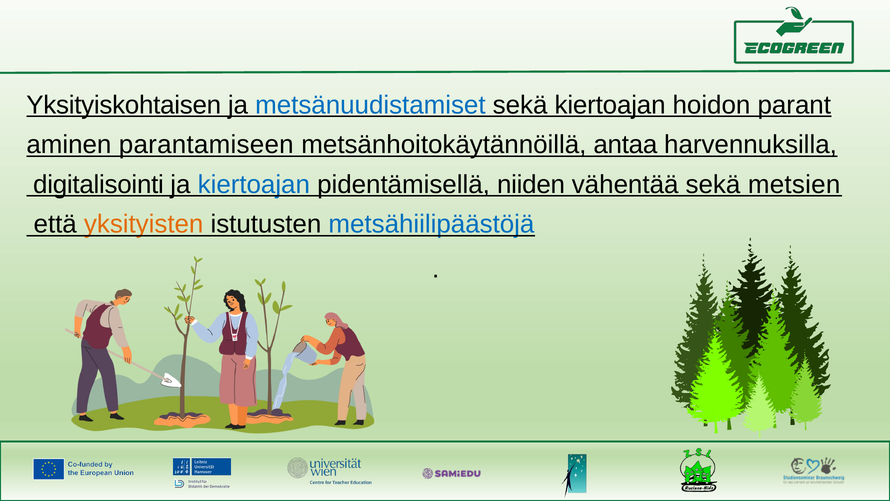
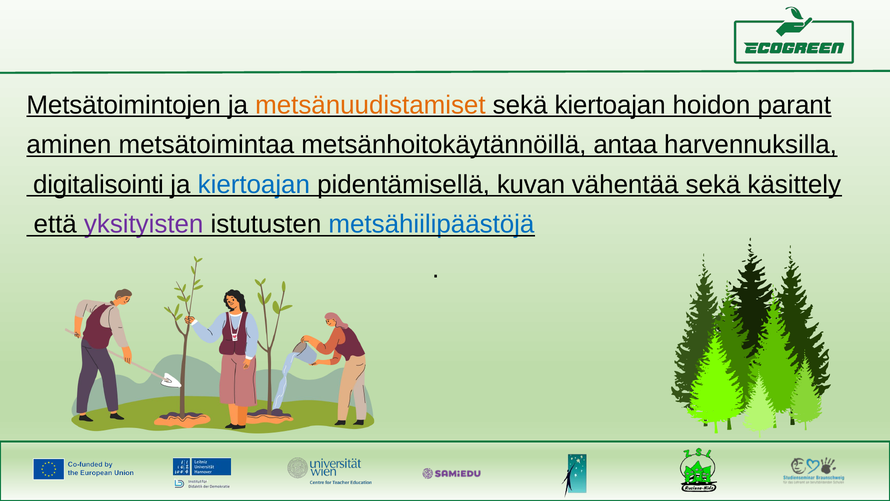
Yksityiskohtaisen: Yksityiskohtaisen -> Metsätoimintojen
metsänuudistamiset colour: blue -> orange
parantamiseen: parantamiseen -> metsätoimintaa
niiden: niiden -> kuvan
metsien: metsien -> käsittely
yksityisten colour: orange -> purple
